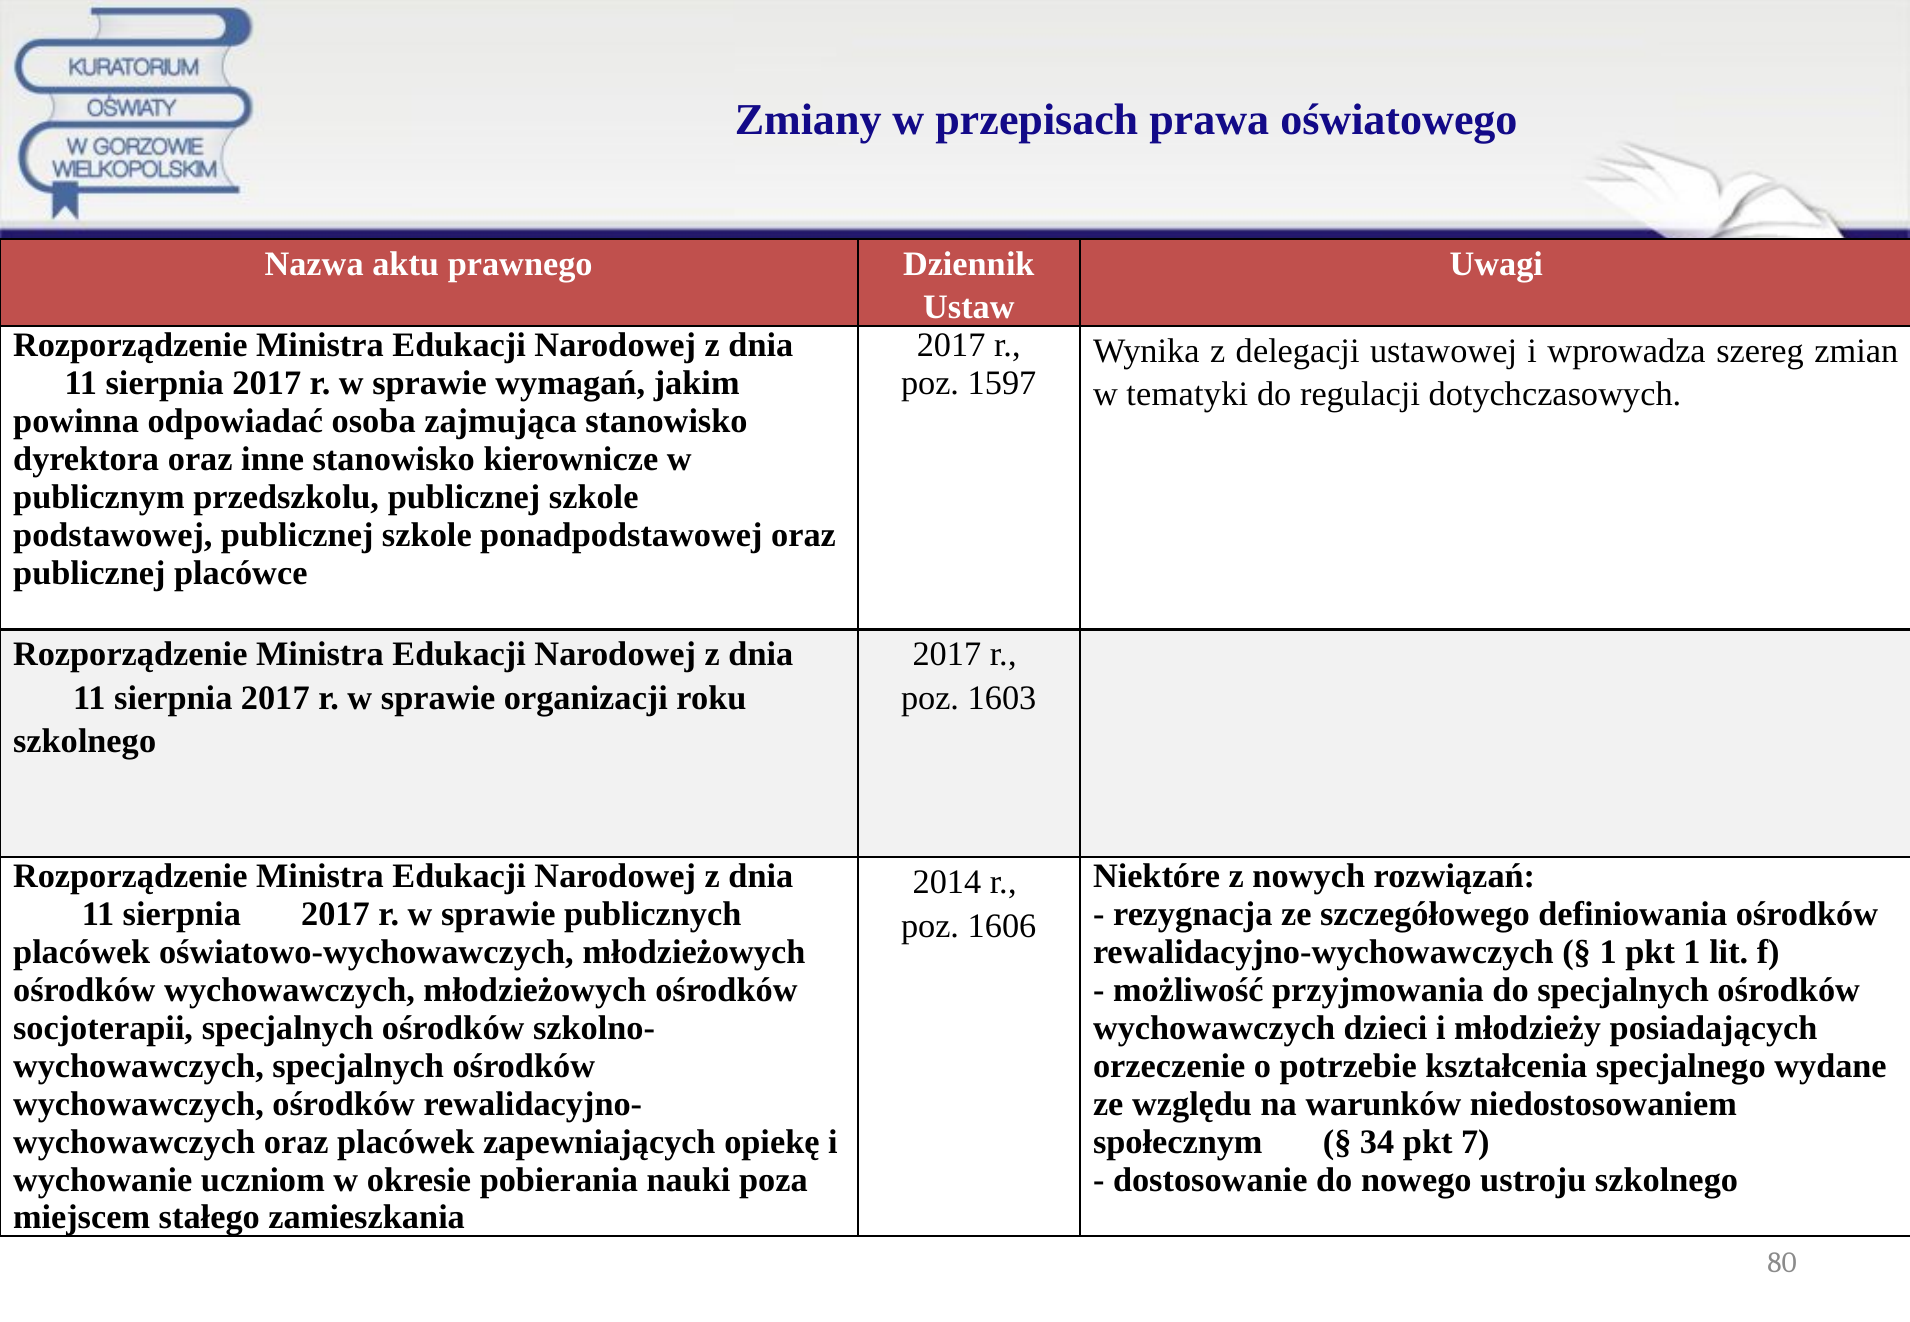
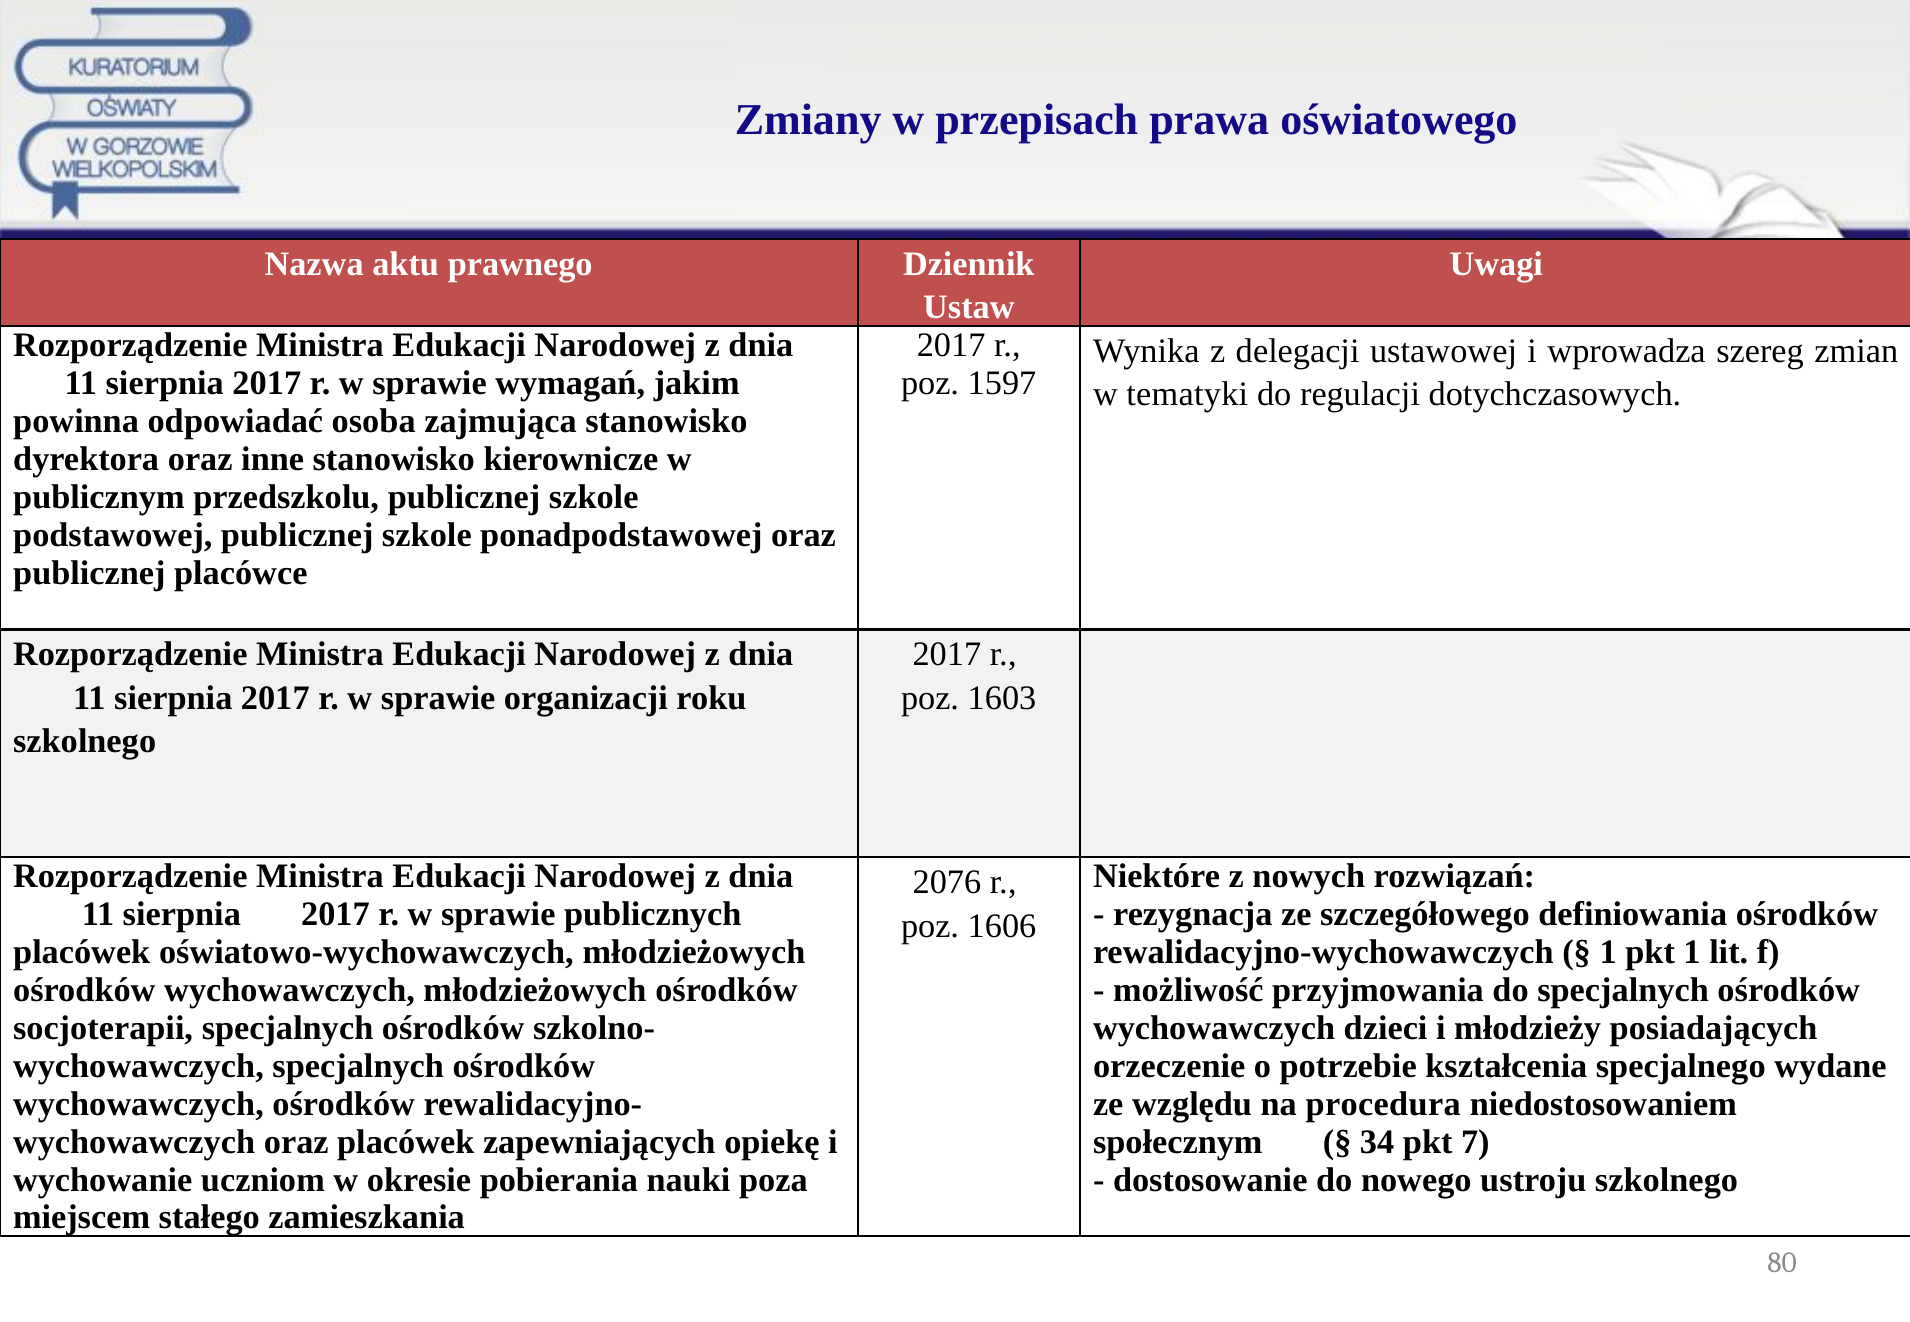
2014: 2014 -> 2076
warunków: warunków -> procedura
